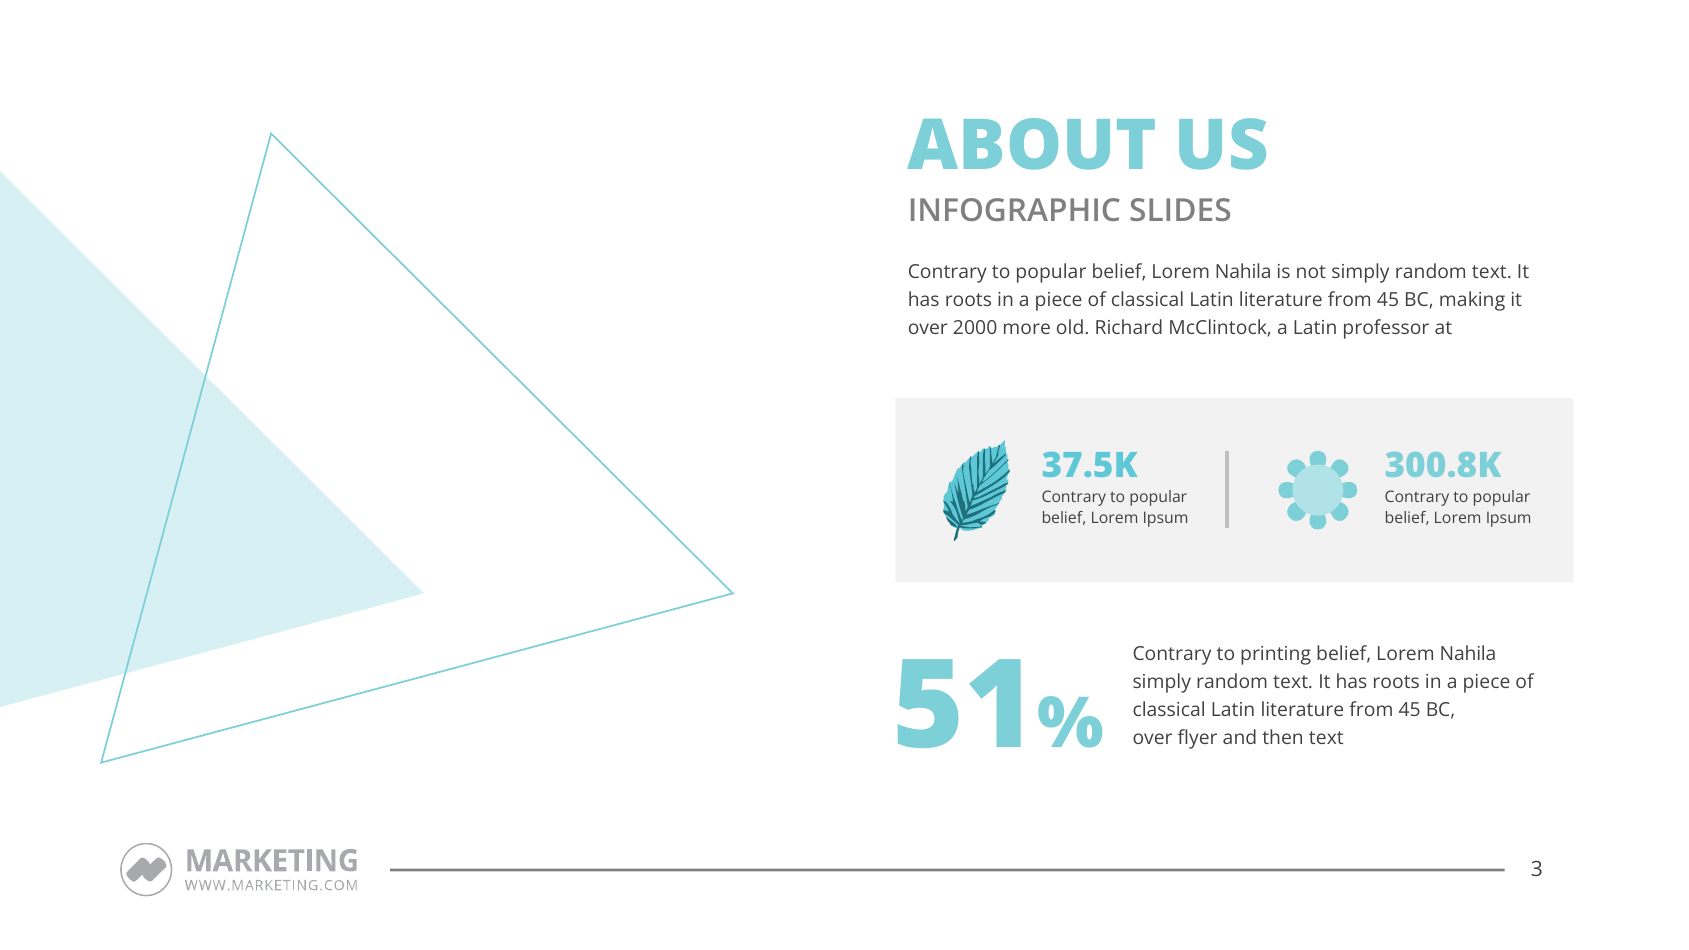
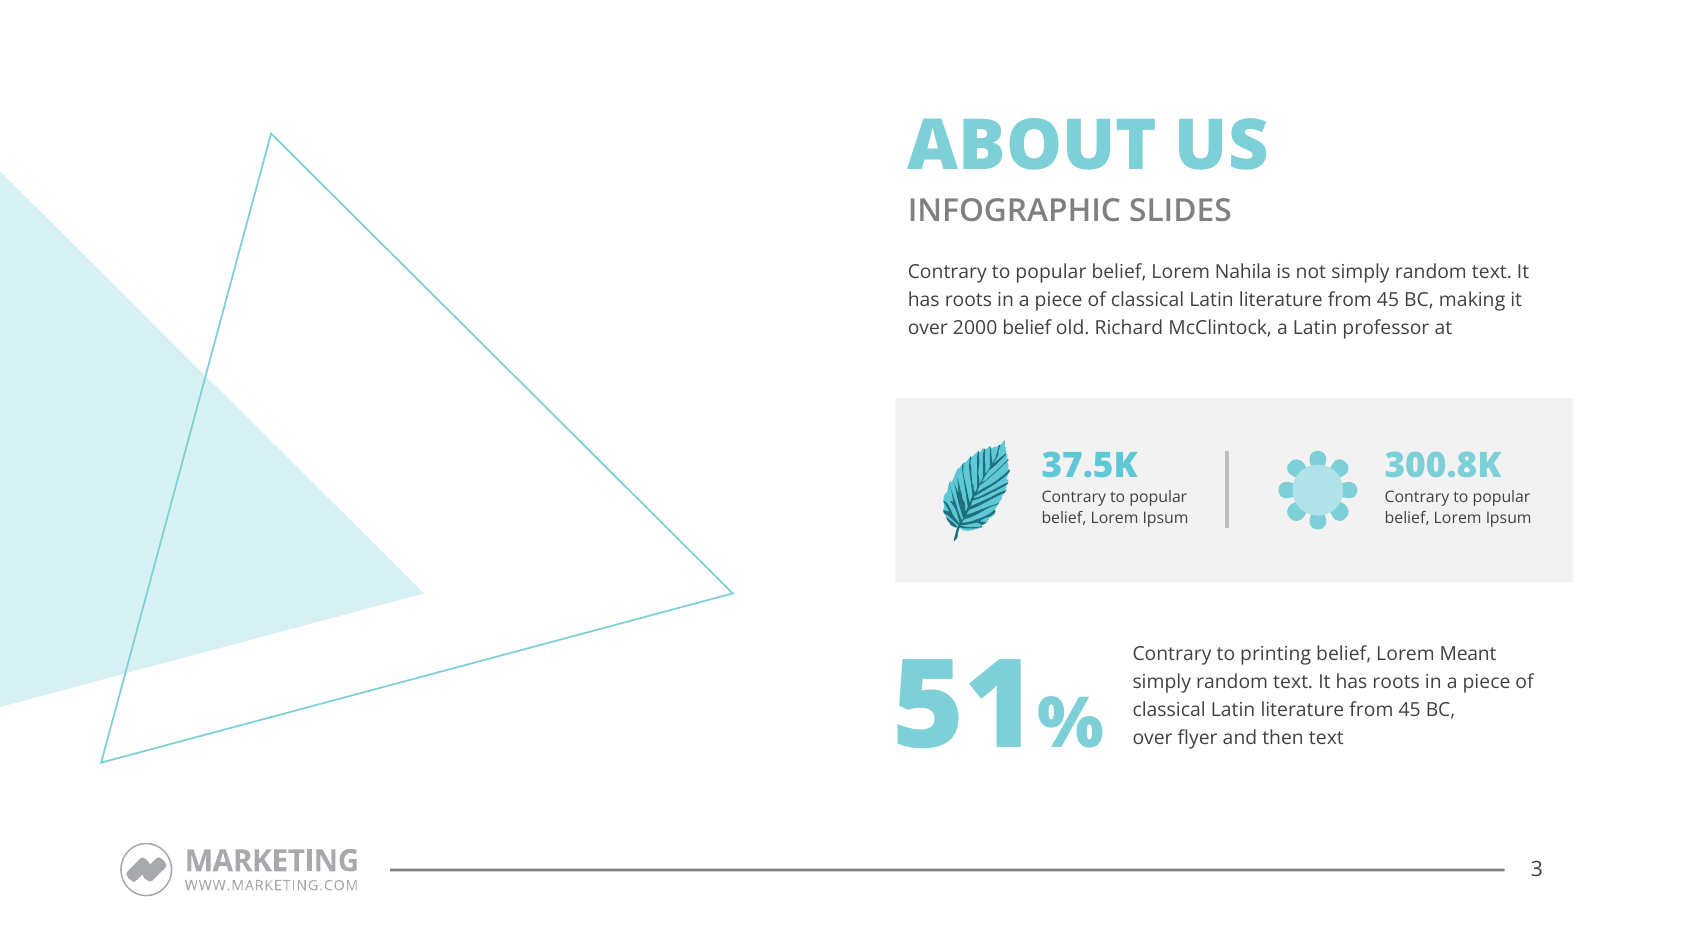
2000 more: more -> belief
Nahila at (1468, 654): Nahila -> Meant
